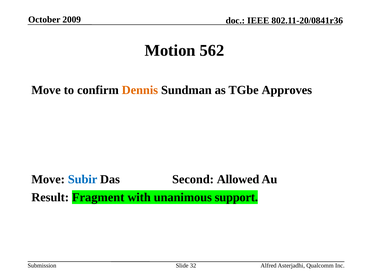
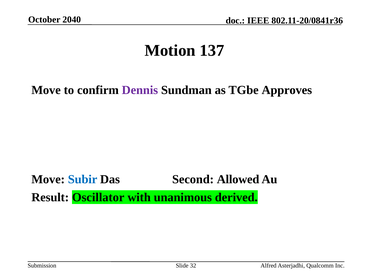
2009: 2009 -> 2040
562: 562 -> 137
Dennis colour: orange -> purple
Fragment: Fragment -> Oscillator
support: support -> derived
